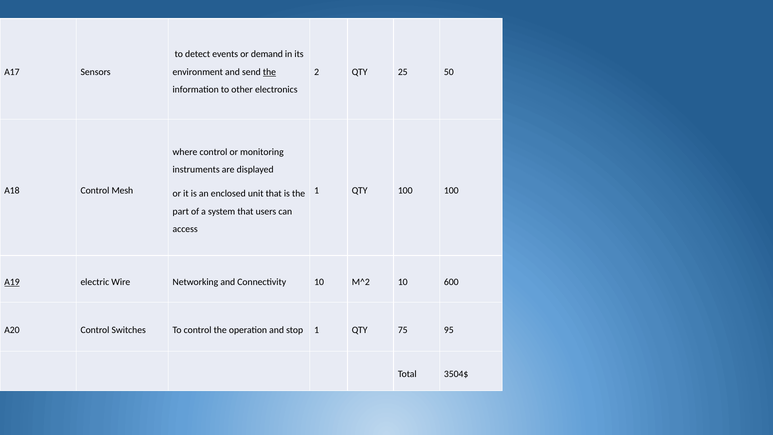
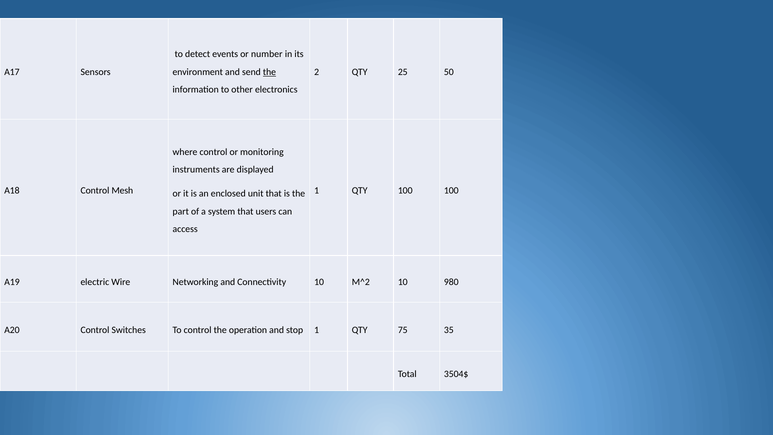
demand: demand -> number
A19 underline: present -> none
600: 600 -> 980
95: 95 -> 35
